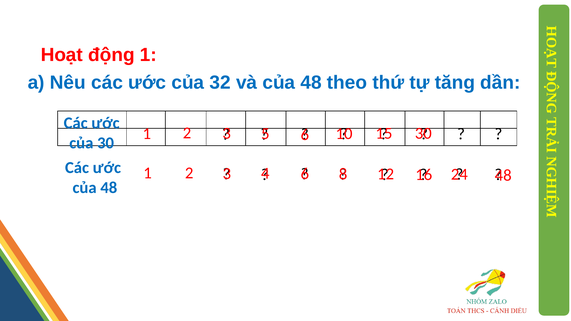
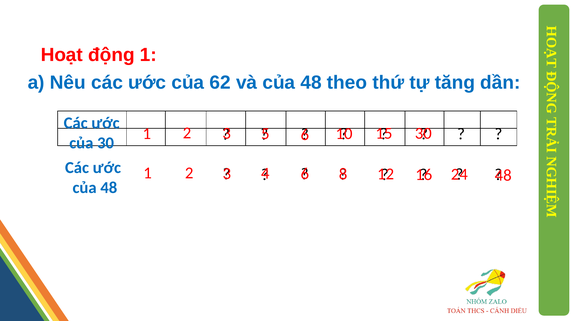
32: 32 -> 62
